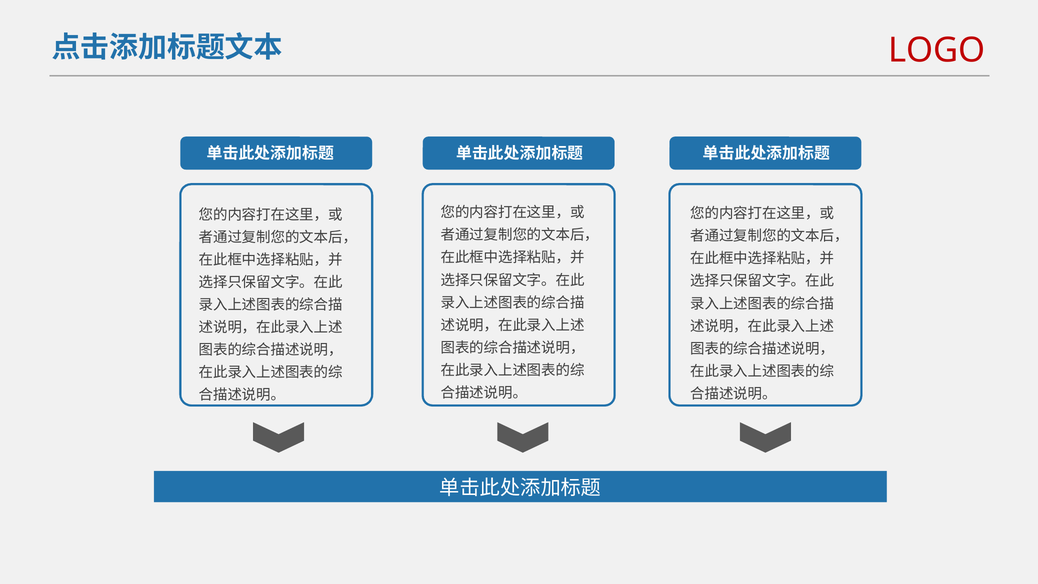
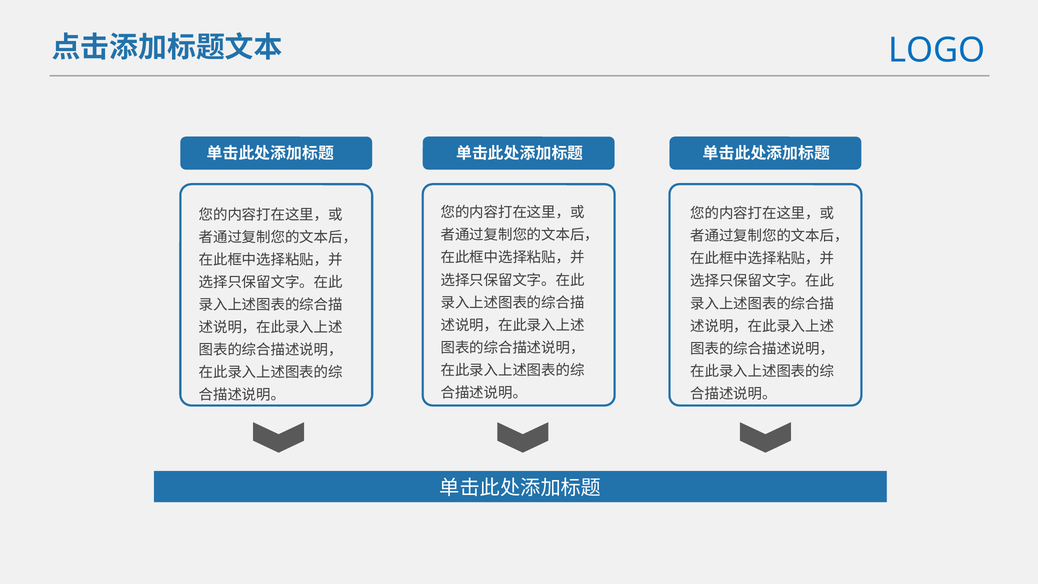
LOGO colour: red -> blue
